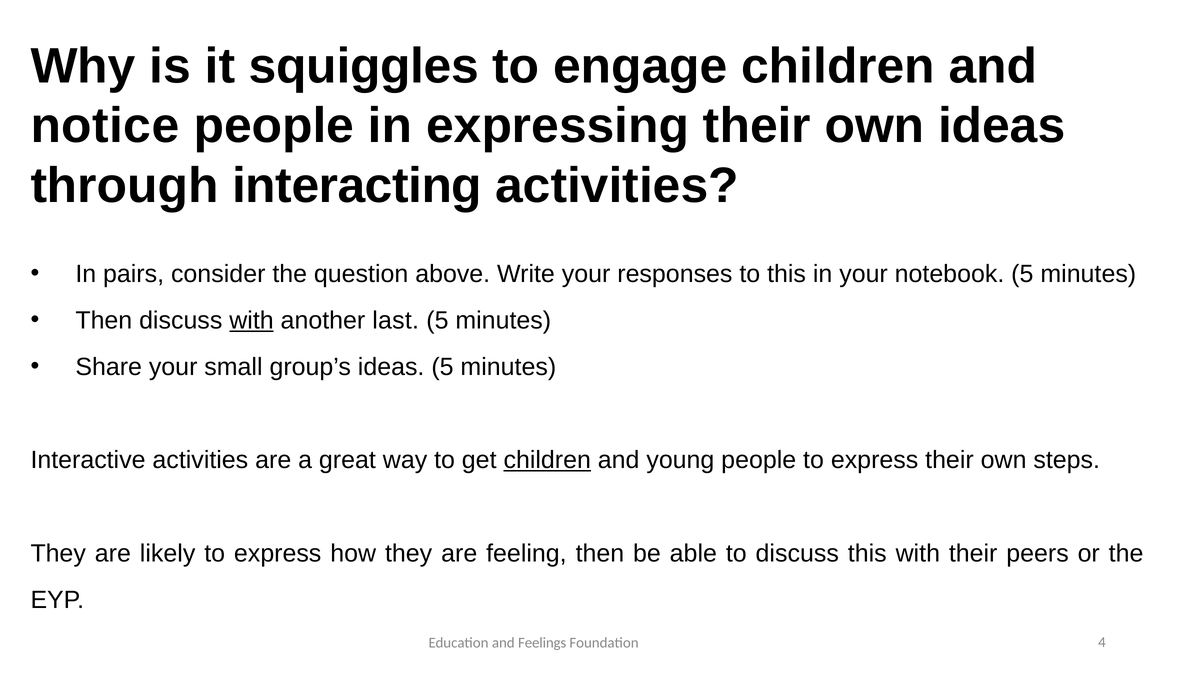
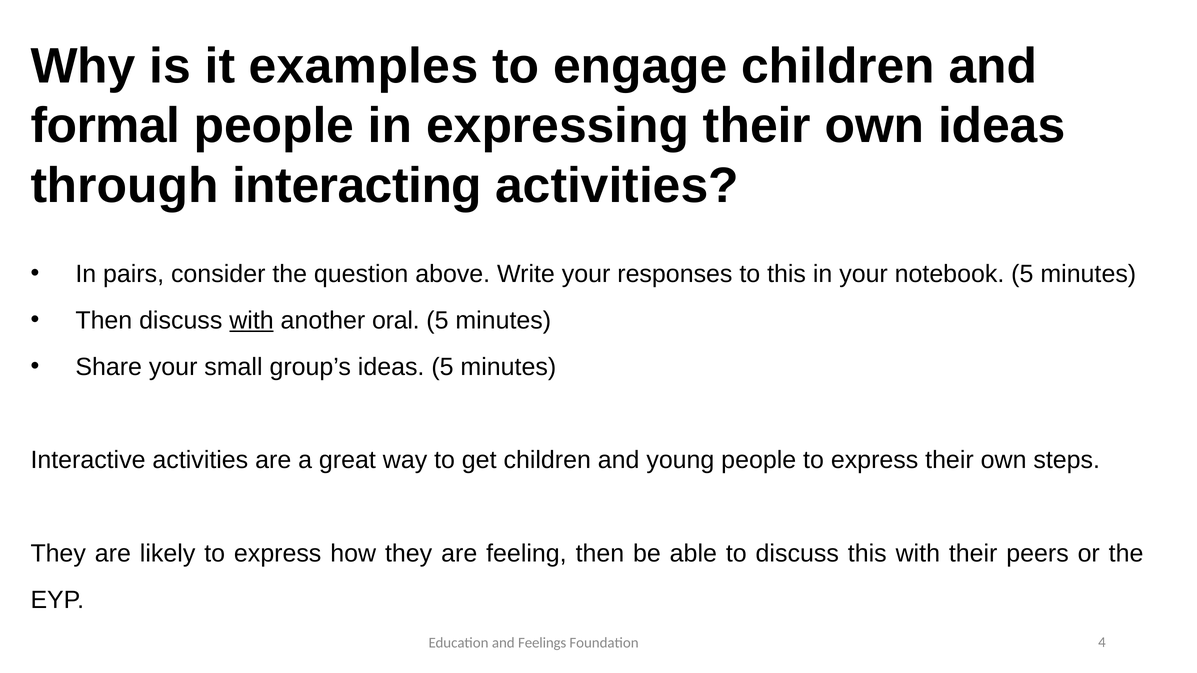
squiggles: squiggles -> examples
notice: notice -> formal
last: last -> oral
children at (547, 460) underline: present -> none
